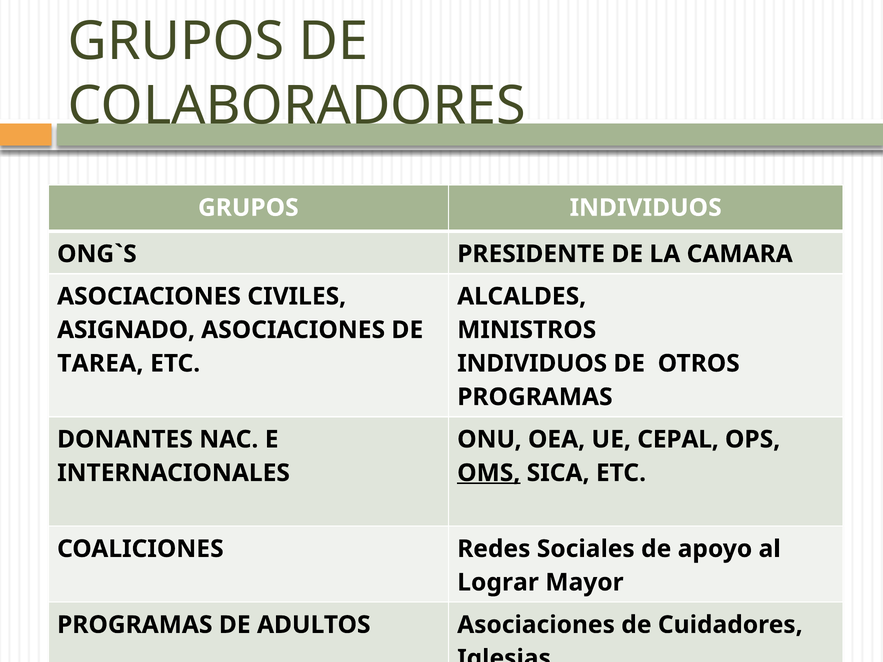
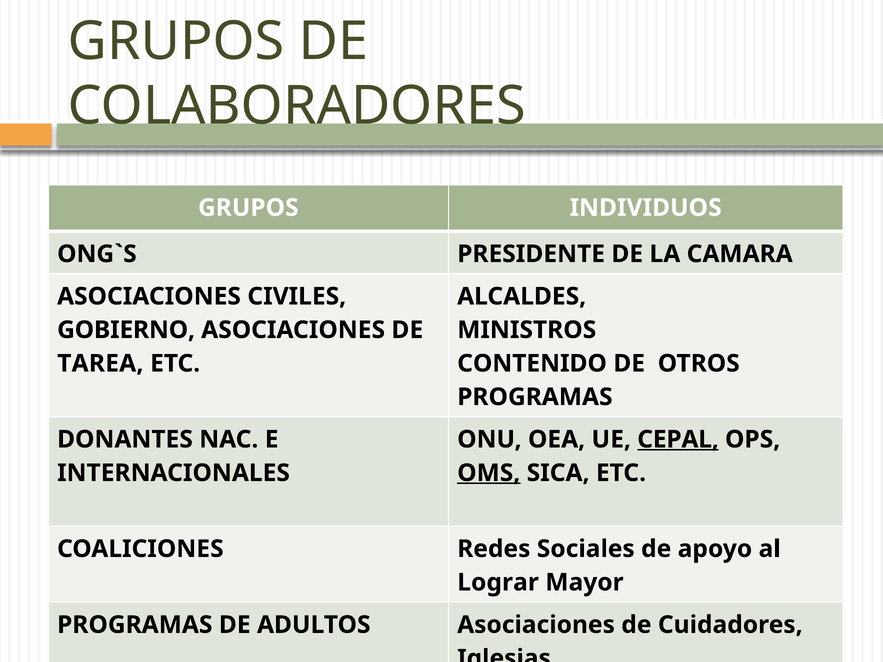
ASIGNADO: ASIGNADO -> GOBIERNO
INDIVIDUOS at (532, 364): INDIVIDUOS -> CONTENIDO
CEPAL underline: none -> present
